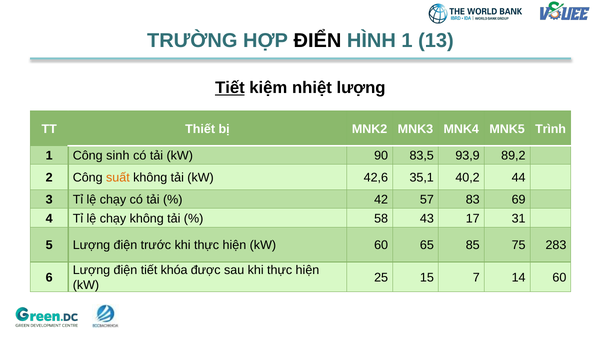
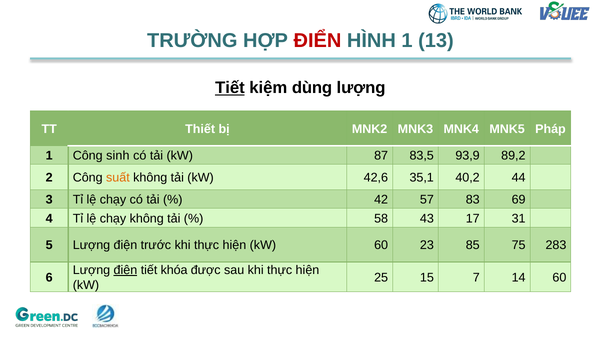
ĐIỂN colour: black -> red
nhiệt: nhiệt -> dùng
Trình: Trình -> Pháp
90: 90 -> 87
65: 65 -> 23
điện at (125, 270) underline: none -> present
